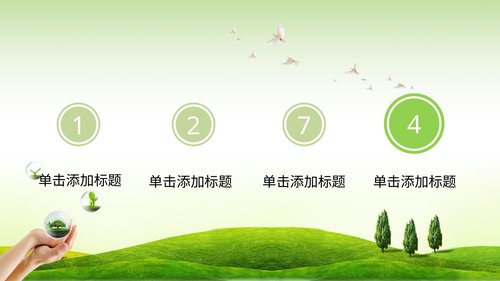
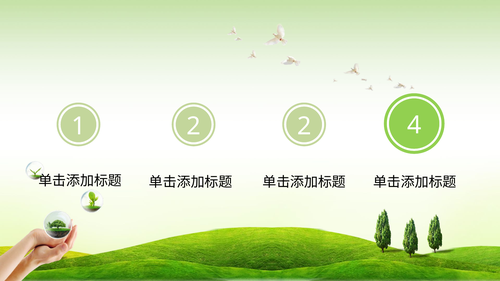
2 7: 7 -> 2
